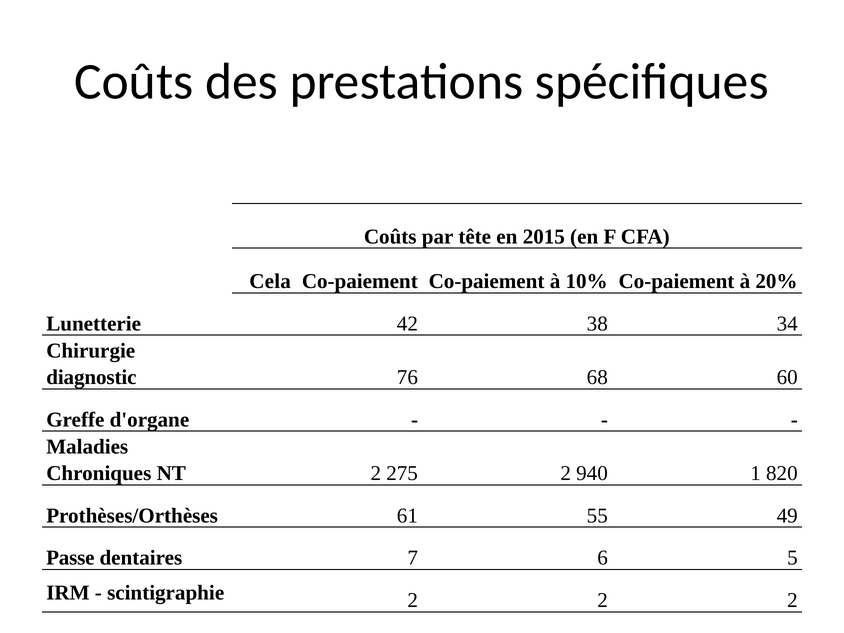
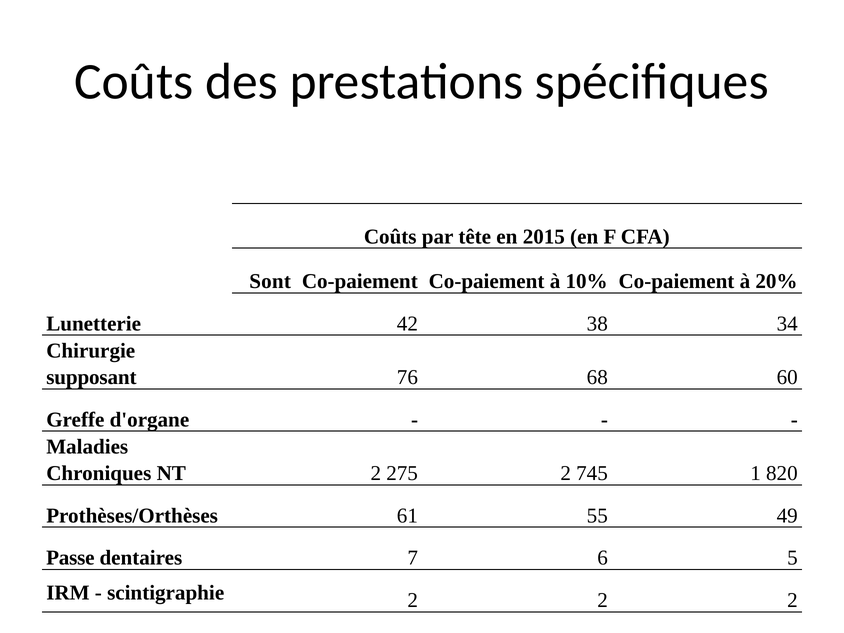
Cela: Cela -> Sont
diagnostic: diagnostic -> supposant
940: 940 -> 745
